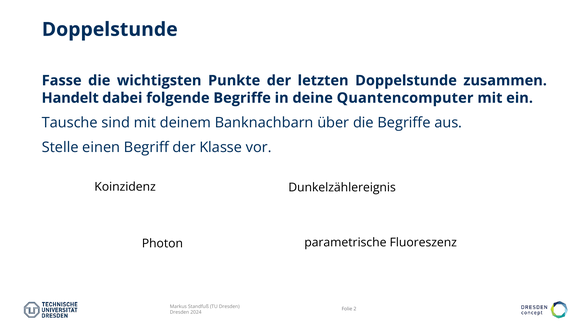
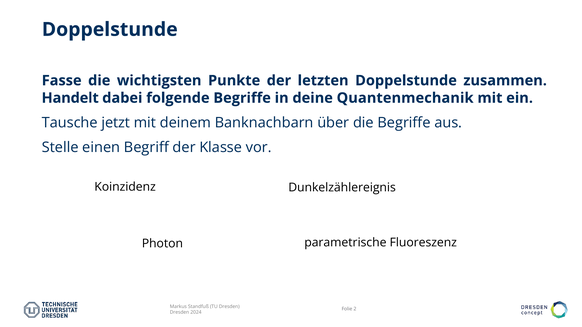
Quantencomputer: Quantencomputer -> Quantenmechanik
sind: sind -> jetzt
